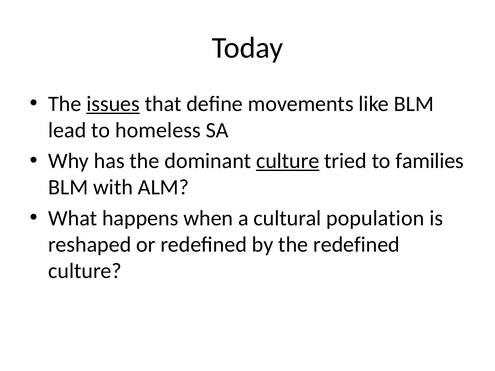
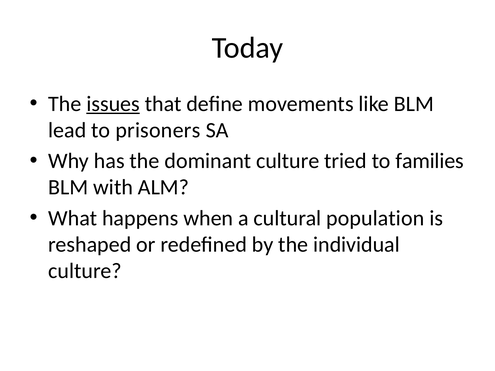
homeless: homeless -> prisoners
culture at (288, 161) underline: present -> none
the redefined: redefined -> individual
